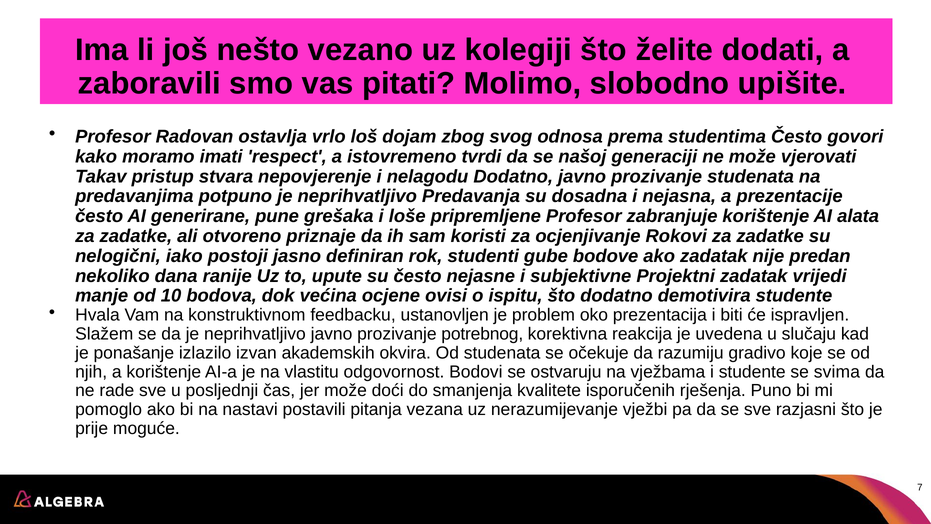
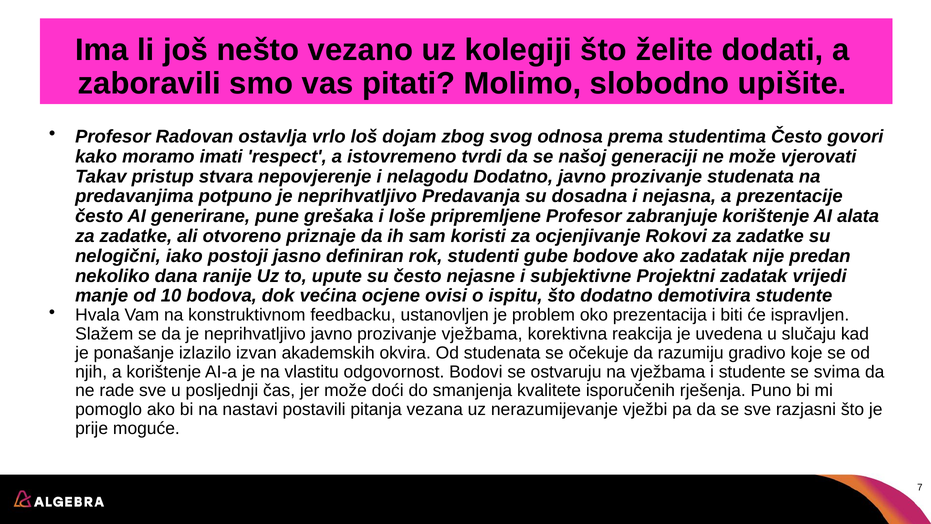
prozivanje potrebnog: potrebnog -> vježbama
